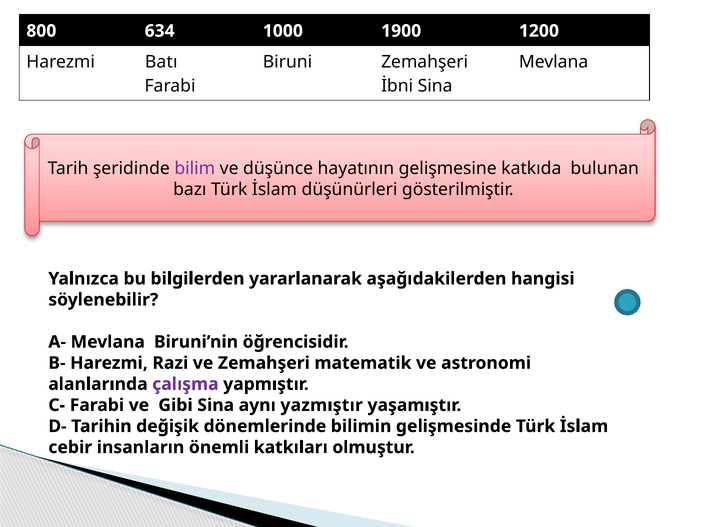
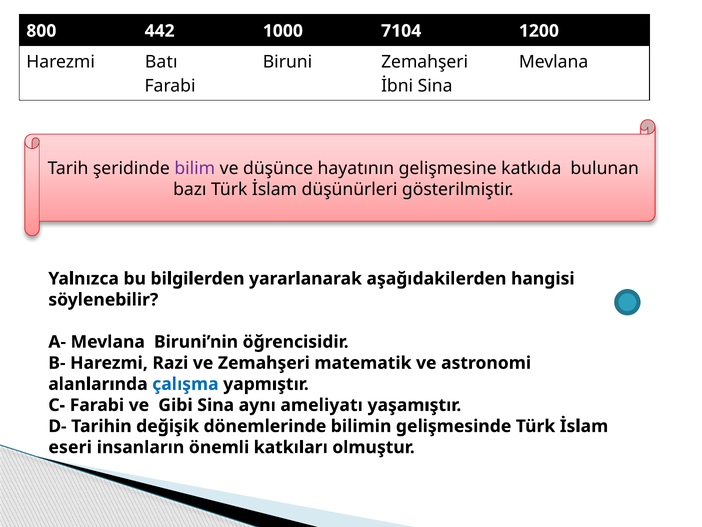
634: 634 -> 442
1900: 1900 -> 7104
çalışma colour: purple -> blue
yazmıştır: yazmıştır -> ameliyatı
cebir: cebir -> eseri
